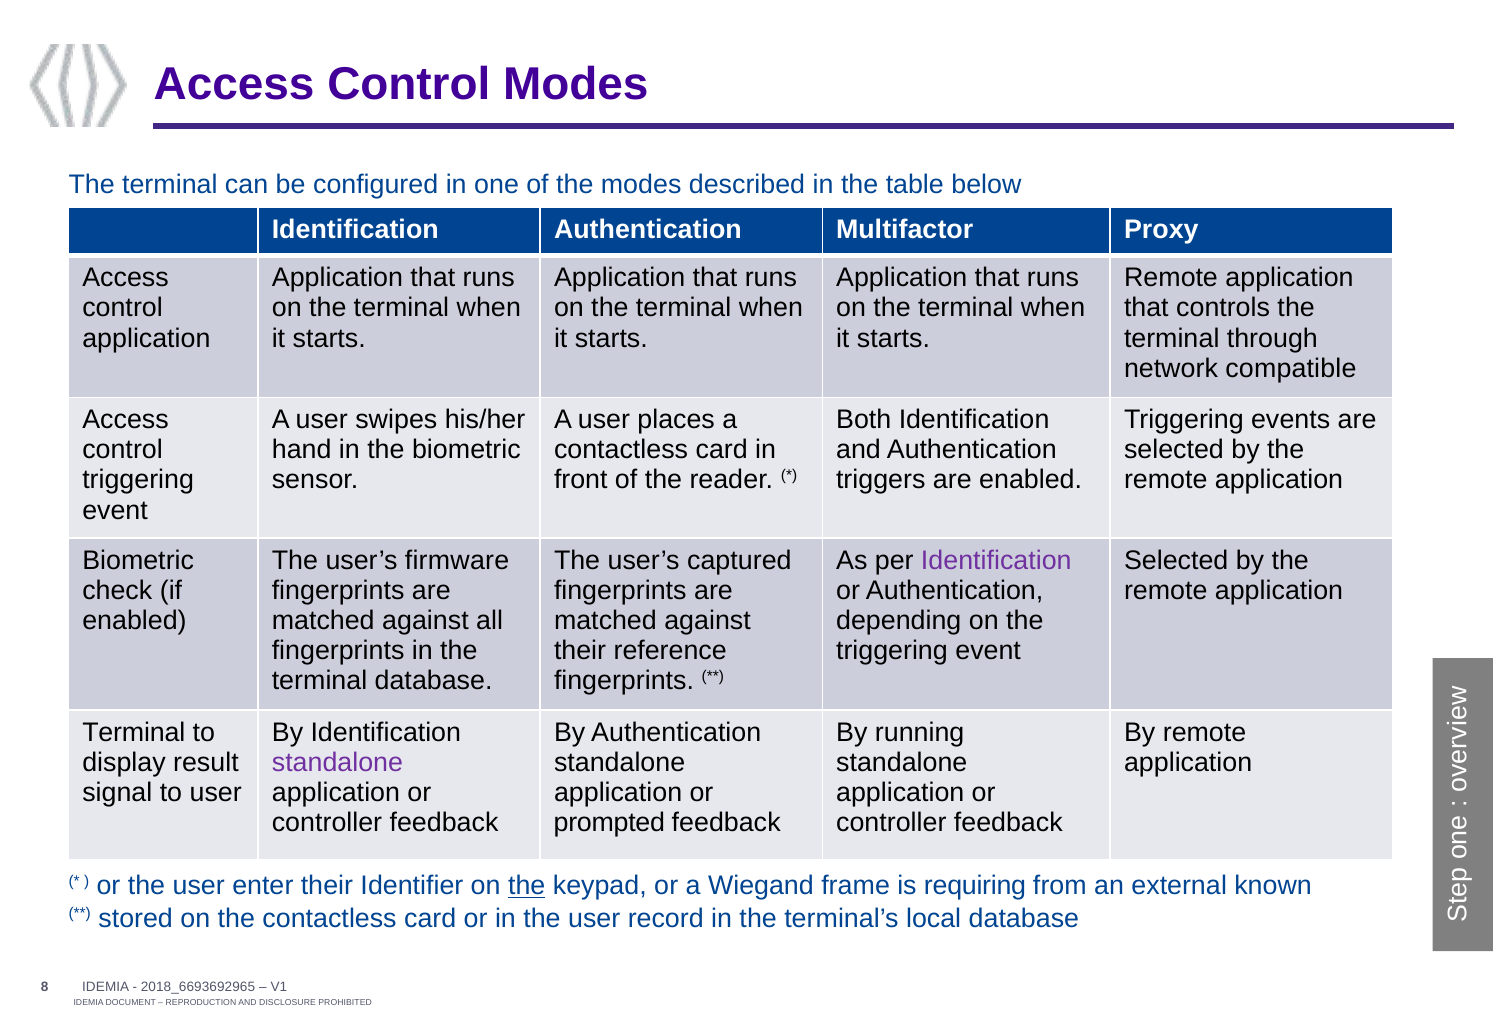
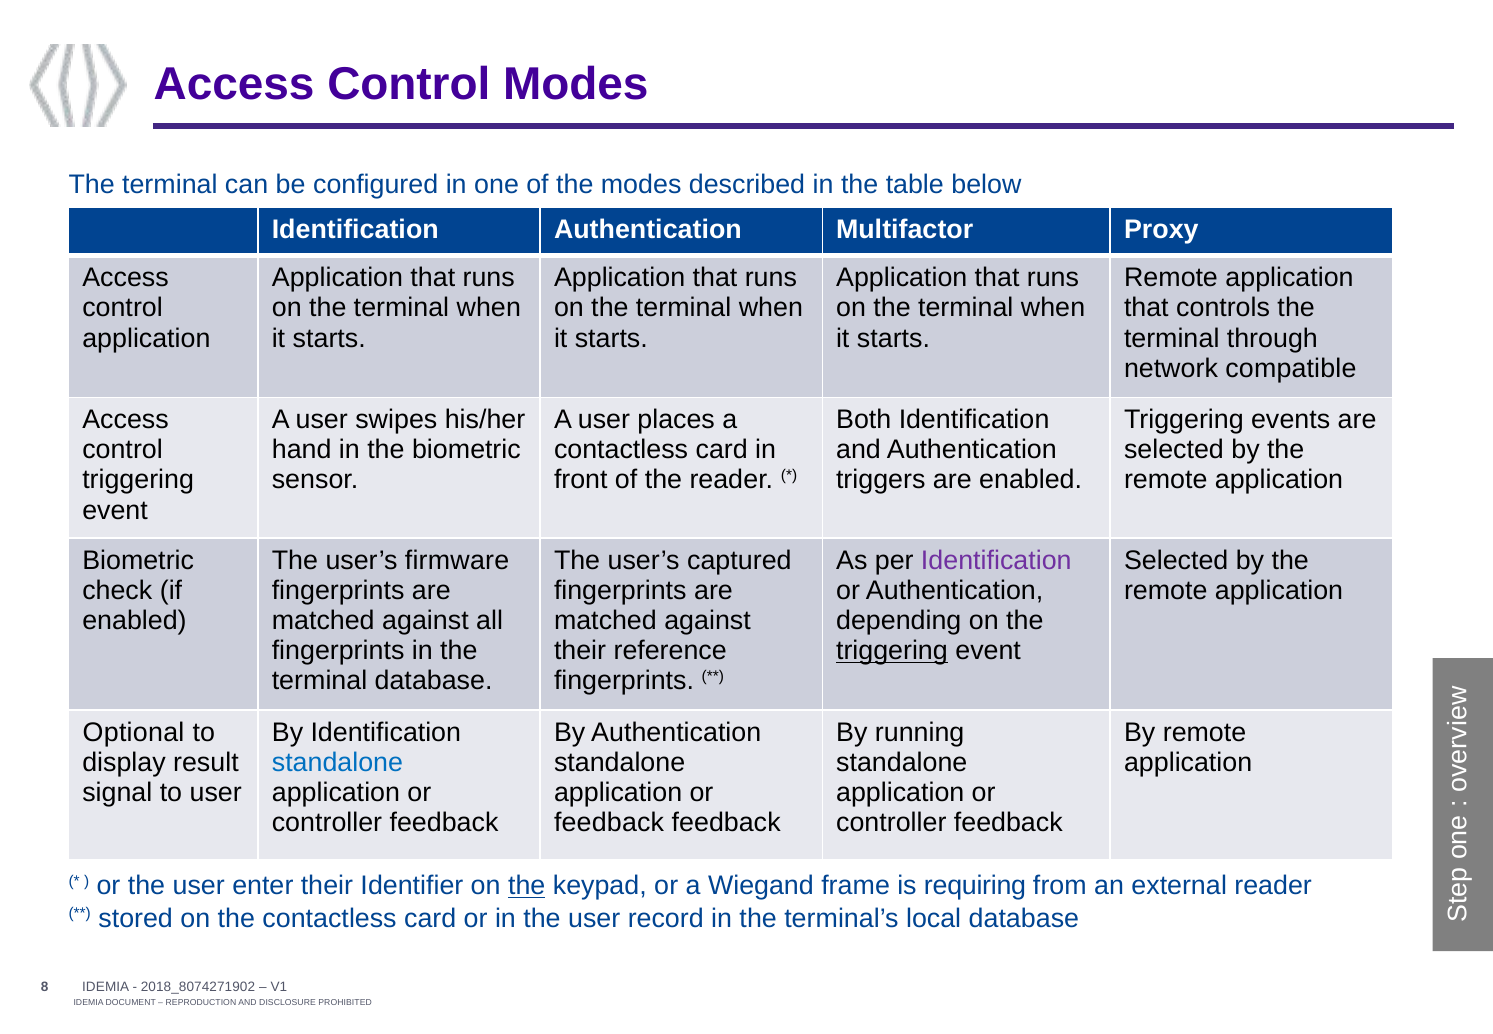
triggering at (892, 651) underline: none -> present
Terminal at (134, 732): Terminal -> Optional
standalone at (337, 762) colour: purple -> blue
prompted at (609, 822): prompted -> feedback
external known: known -> reader
2018_6693692965: 2018_6693692965 -> 2018_8074271902
